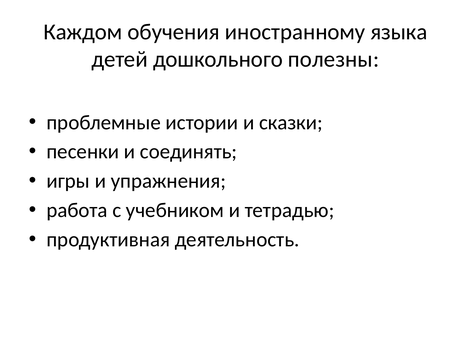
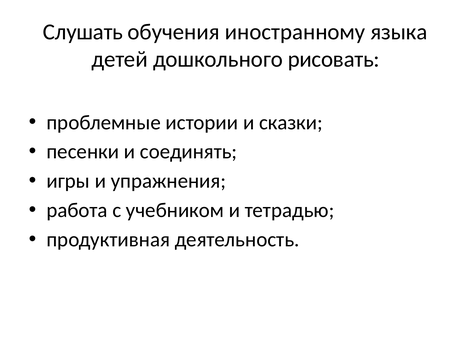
Каждом: Каждом -> Слушать
полезны: полезны -> рисовать
